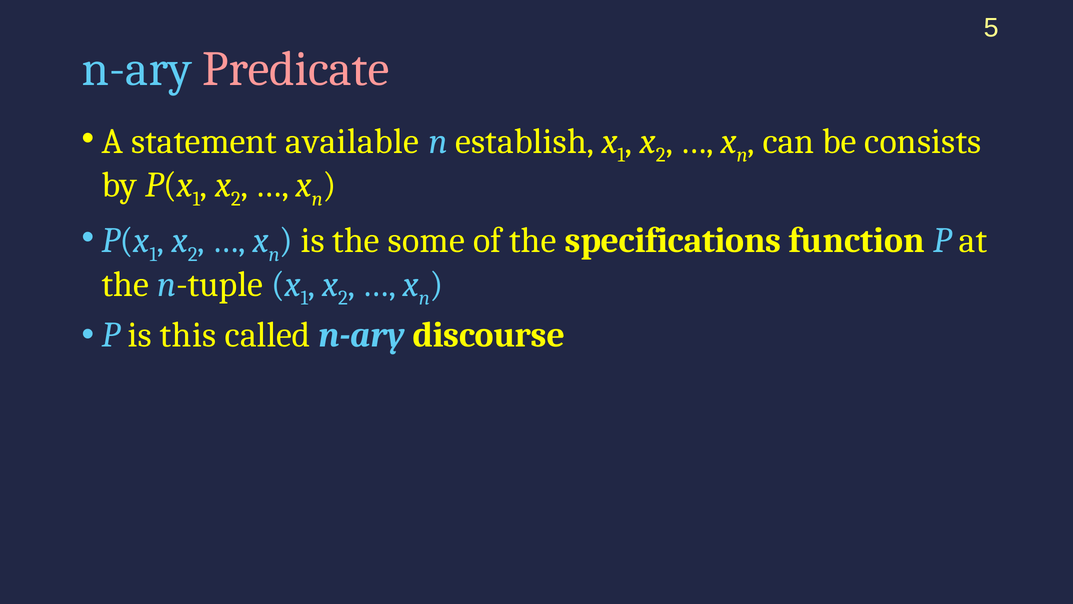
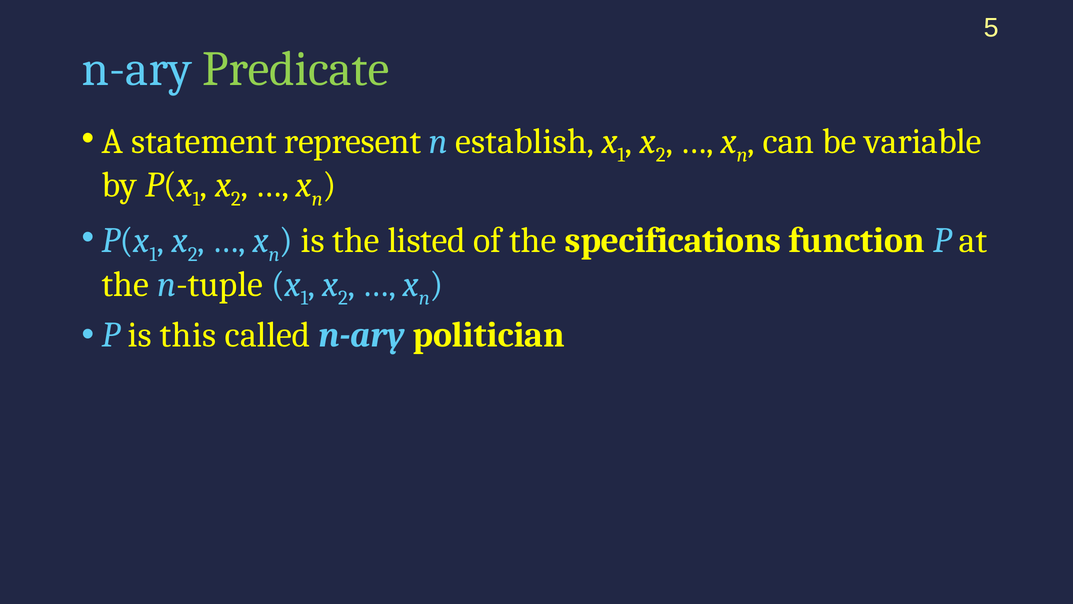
Predicate colour: pink -> light green
available: available -> represent
consists: consists -> variable
some: some -> listed
discourse: discourse -> politician
